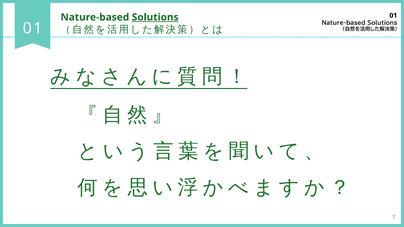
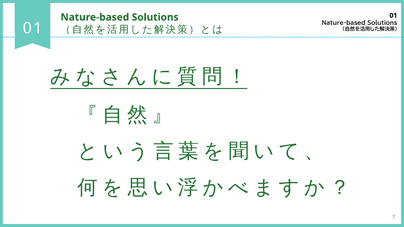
Solutions at (155, 17) underline: present -> none
